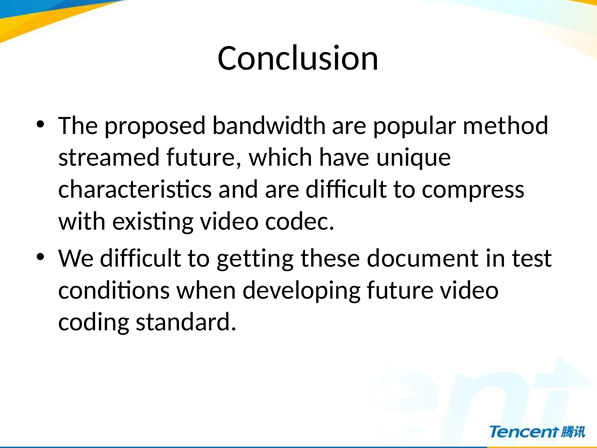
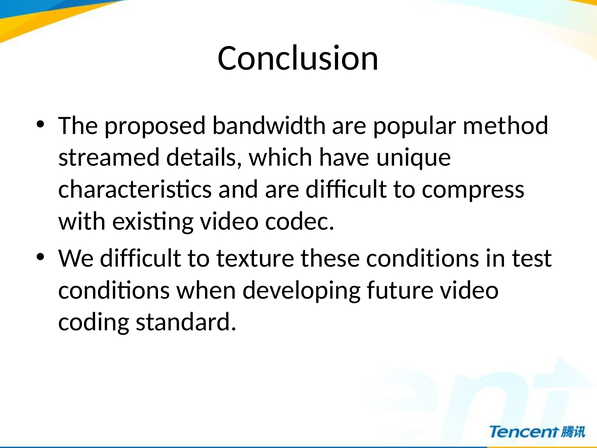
streamed future: future -> details
getting: getting -> texture
these document: document -> conditions
